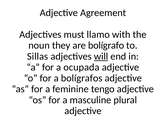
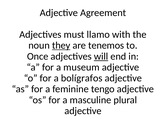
they underline: none -> present
bolígrafo: bolígrafo -> tenemos
Sillas: Sillas -> Once
ocupada: ocupada -> museum
